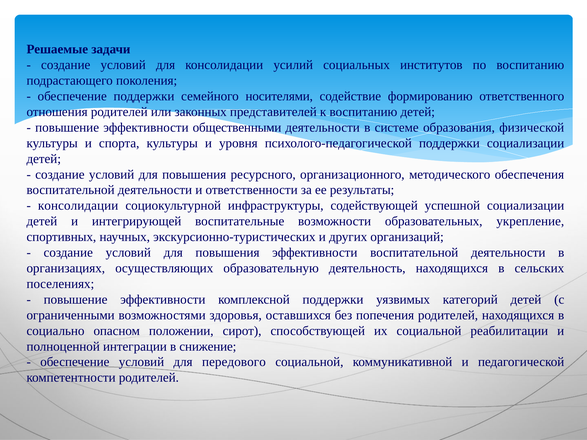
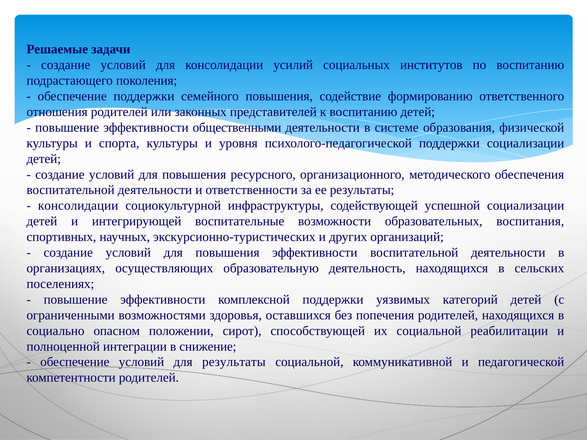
семейного носителями: носителями -> повышения
укрепление: укрепление -> воспитания
для передового: передового -> результаты
